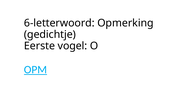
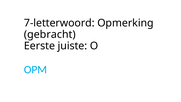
6-letterwoord: 6-letterwoord -> 7-letterwoord
gedichtje: gedichtje -> gebracht
vogel: vogel -> juiste
OPM underline: present -> none
